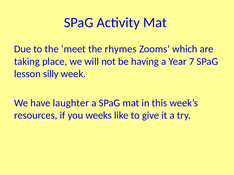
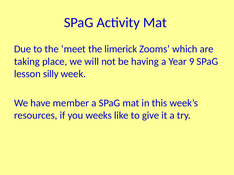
rhymes: rhymes -> limerick
7: 7 -> 9
laughter: laughter -> member
